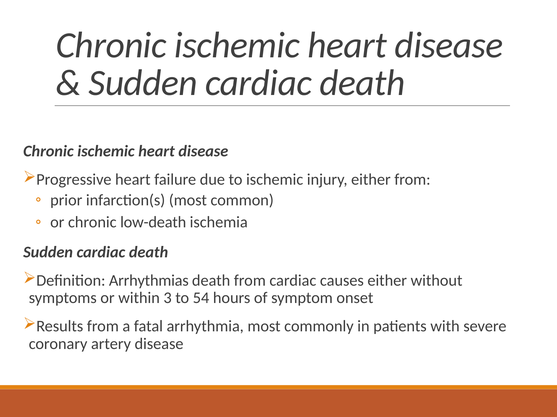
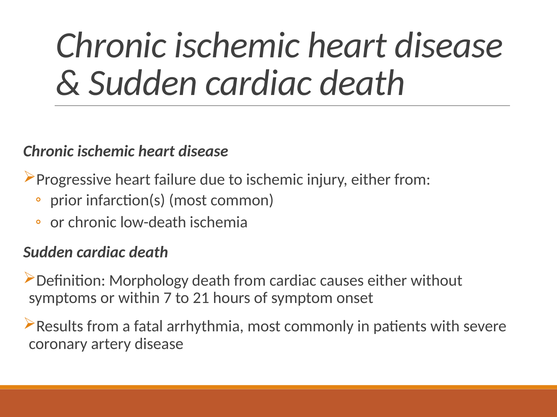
Arrhythmias: Arrhythmias -> Morphology
3: 3 -> 7
54: 54 -> 21
